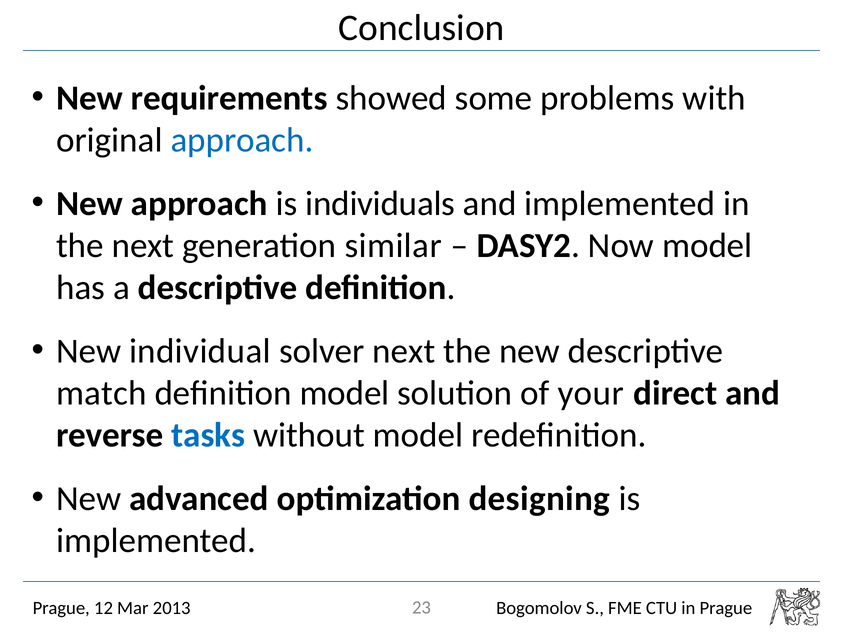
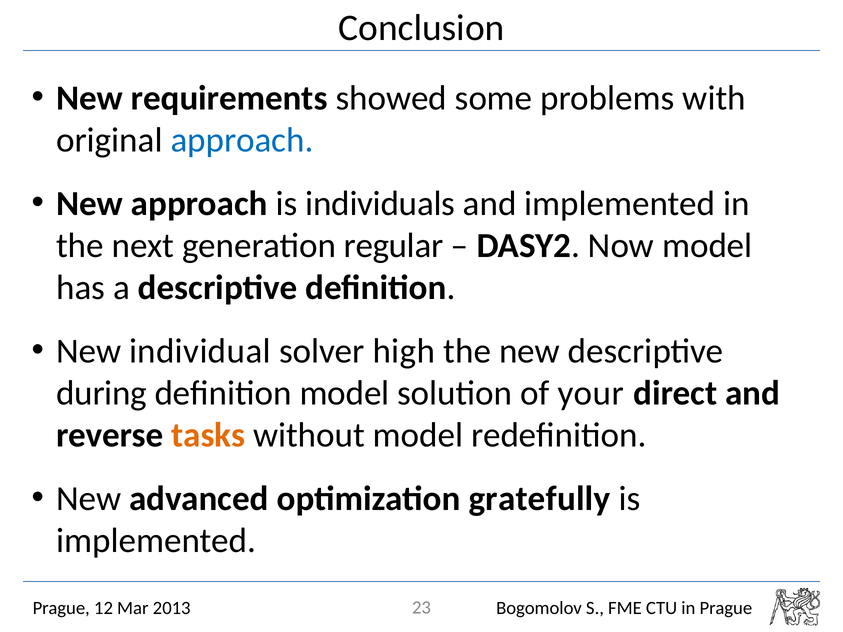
similar: similar -> regular
solver next: next -> high
match: match -> during
tasks colour: blue -> orange
designing: designing -> gratefully
